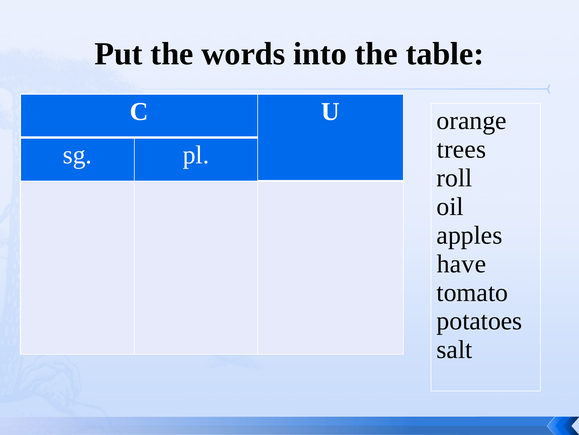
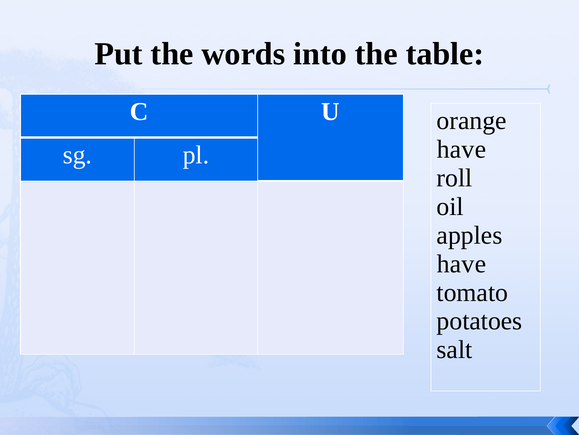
trees at (462, 149): trees -> have
